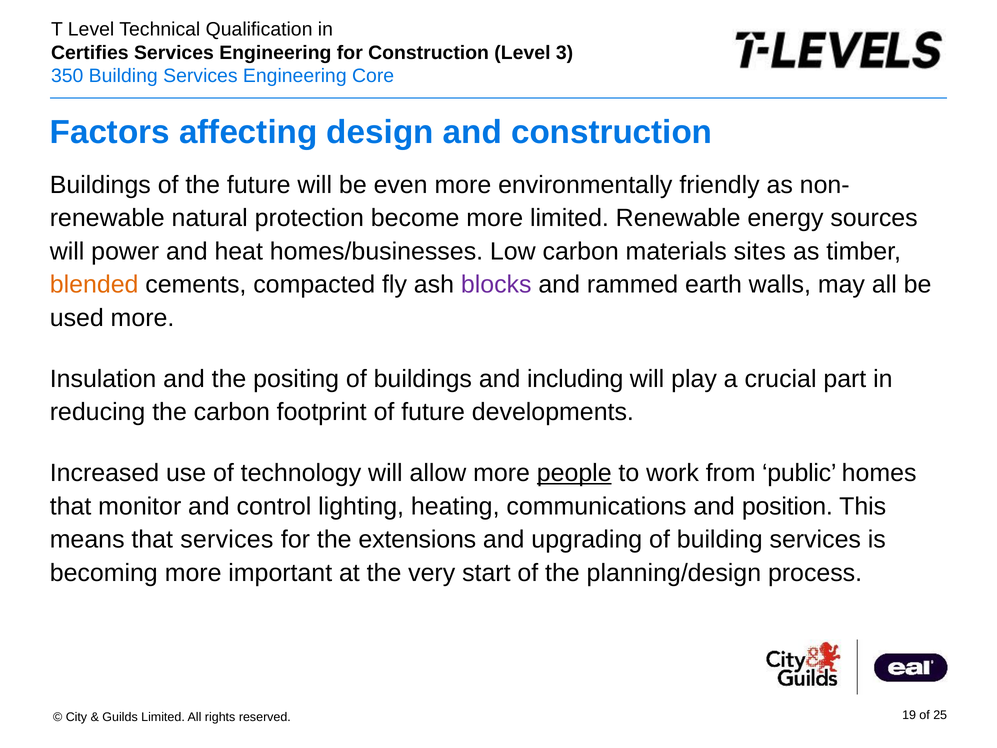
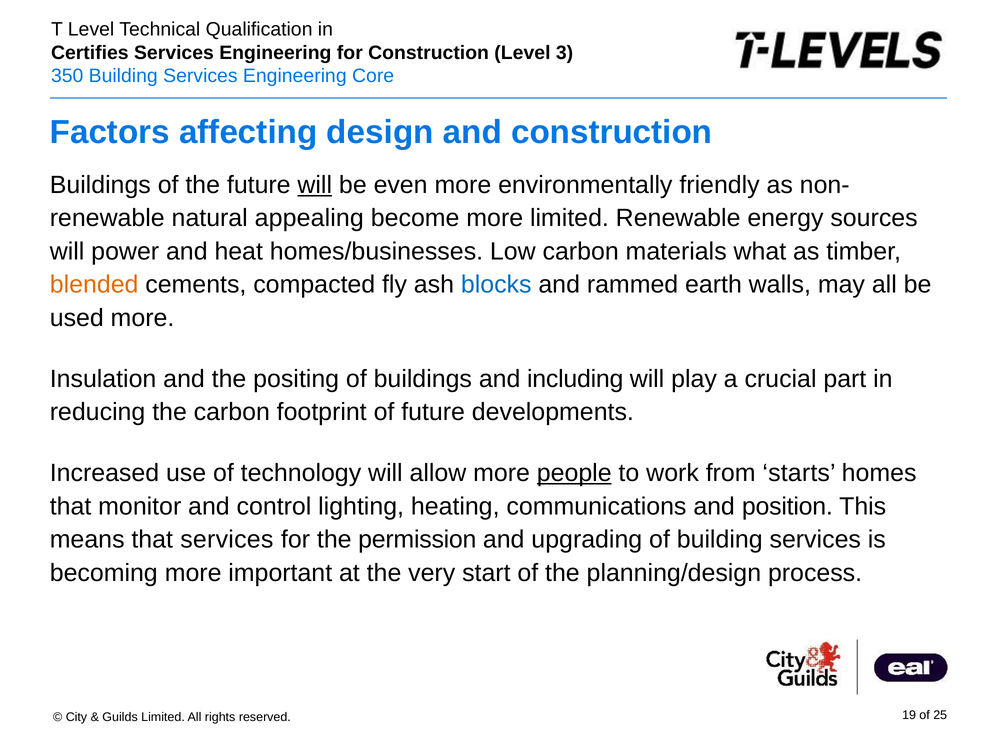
will at (315, 185) underline: none -> present
protection: protection -> appealing
sites: sites -> what
blocks colour: purple -> blue
public: public -> starts
extensions: extensions -> permission
